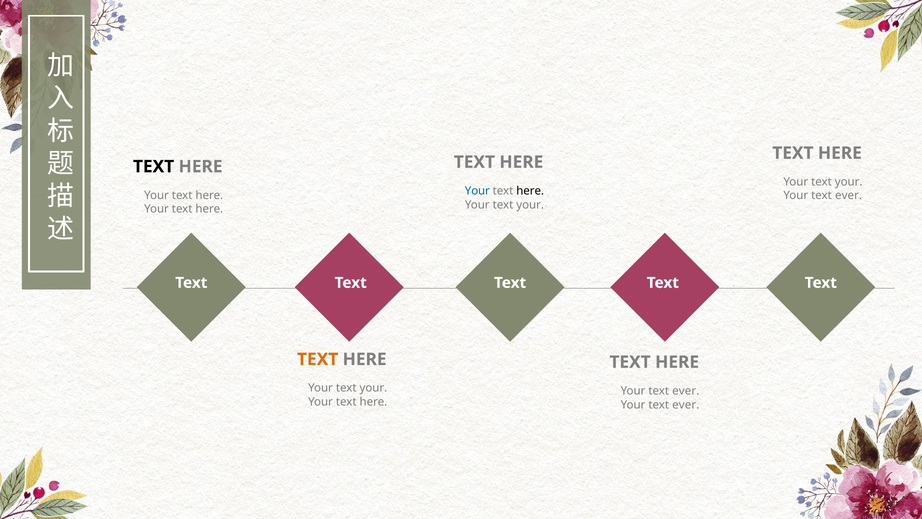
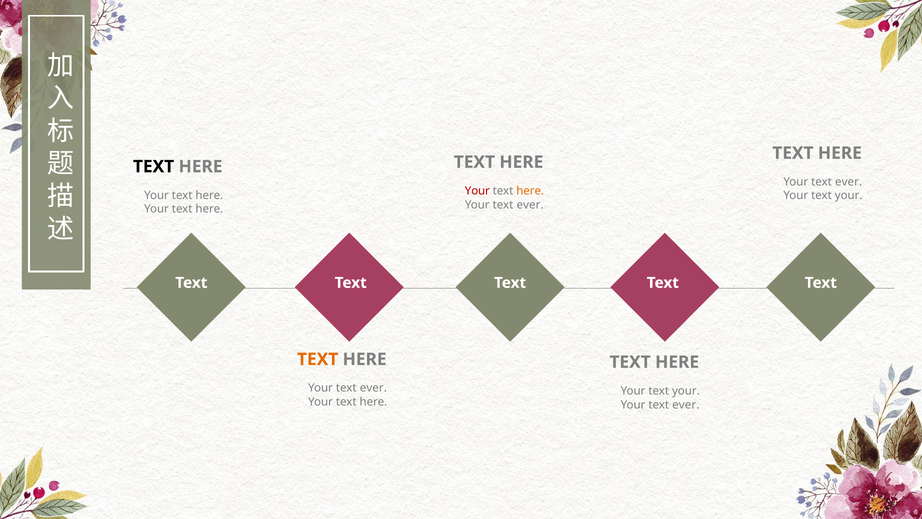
your at (849, 182): your -> ever
Your at (477, 191) colour: blue -> red
here at (530, 191) colour: black -> orange
ever at (849, 196): ever -> your
your at (530, 205): your -> ever
your at (373, 388): your -> ever
ever at (686, 391): ever -> your
